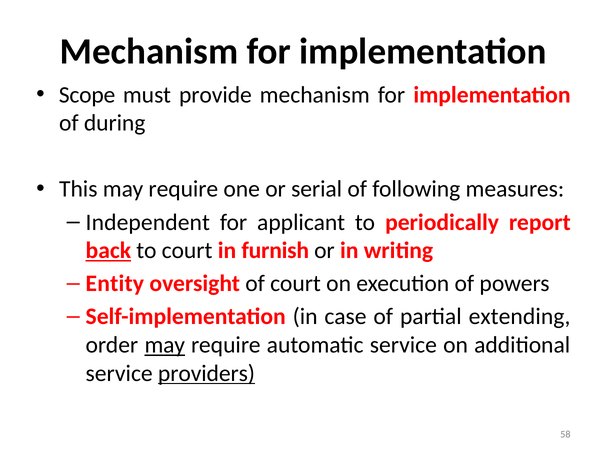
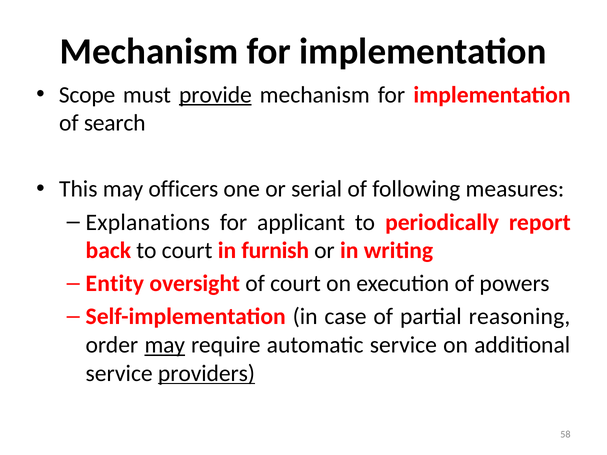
provide underline: none -> present
during: during -> search
This may require: require -> officers
Independent: Independent -> Explanations
back underline: present -> none
extending: extending -> reasoning
